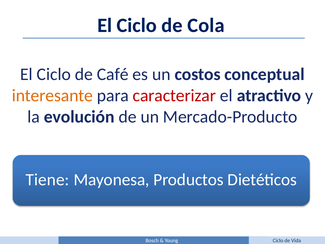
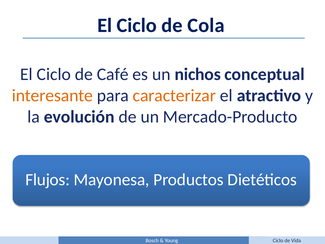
costos: costos -> nichos
caracterizar colour: red -> orange
Tiene: Tiene -> Flujos
